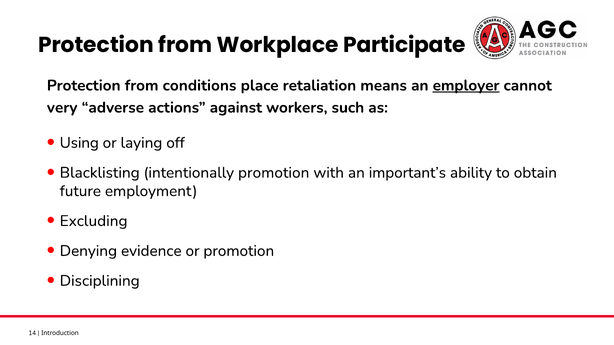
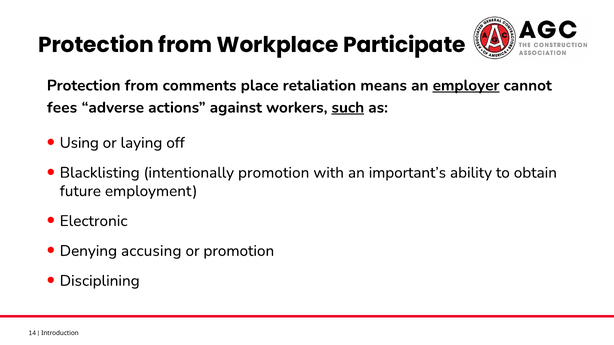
conditions: conditions -> comments
very: very -> fees
such underline: none -> present
Excluding: Excluding -> Electronic
evidence: evidence -> accusing
